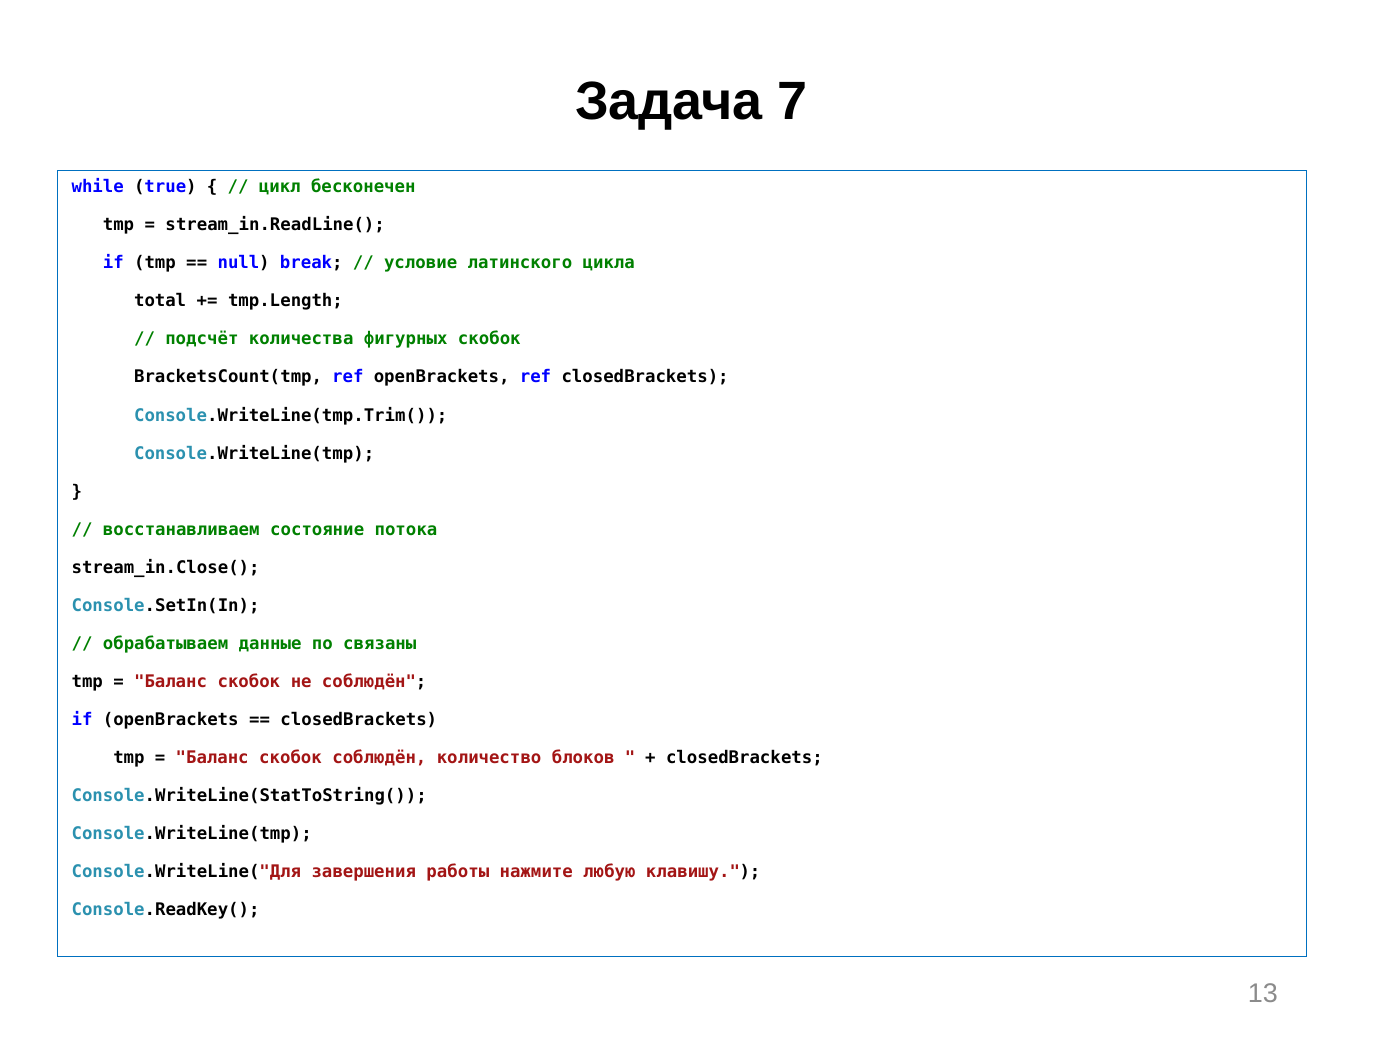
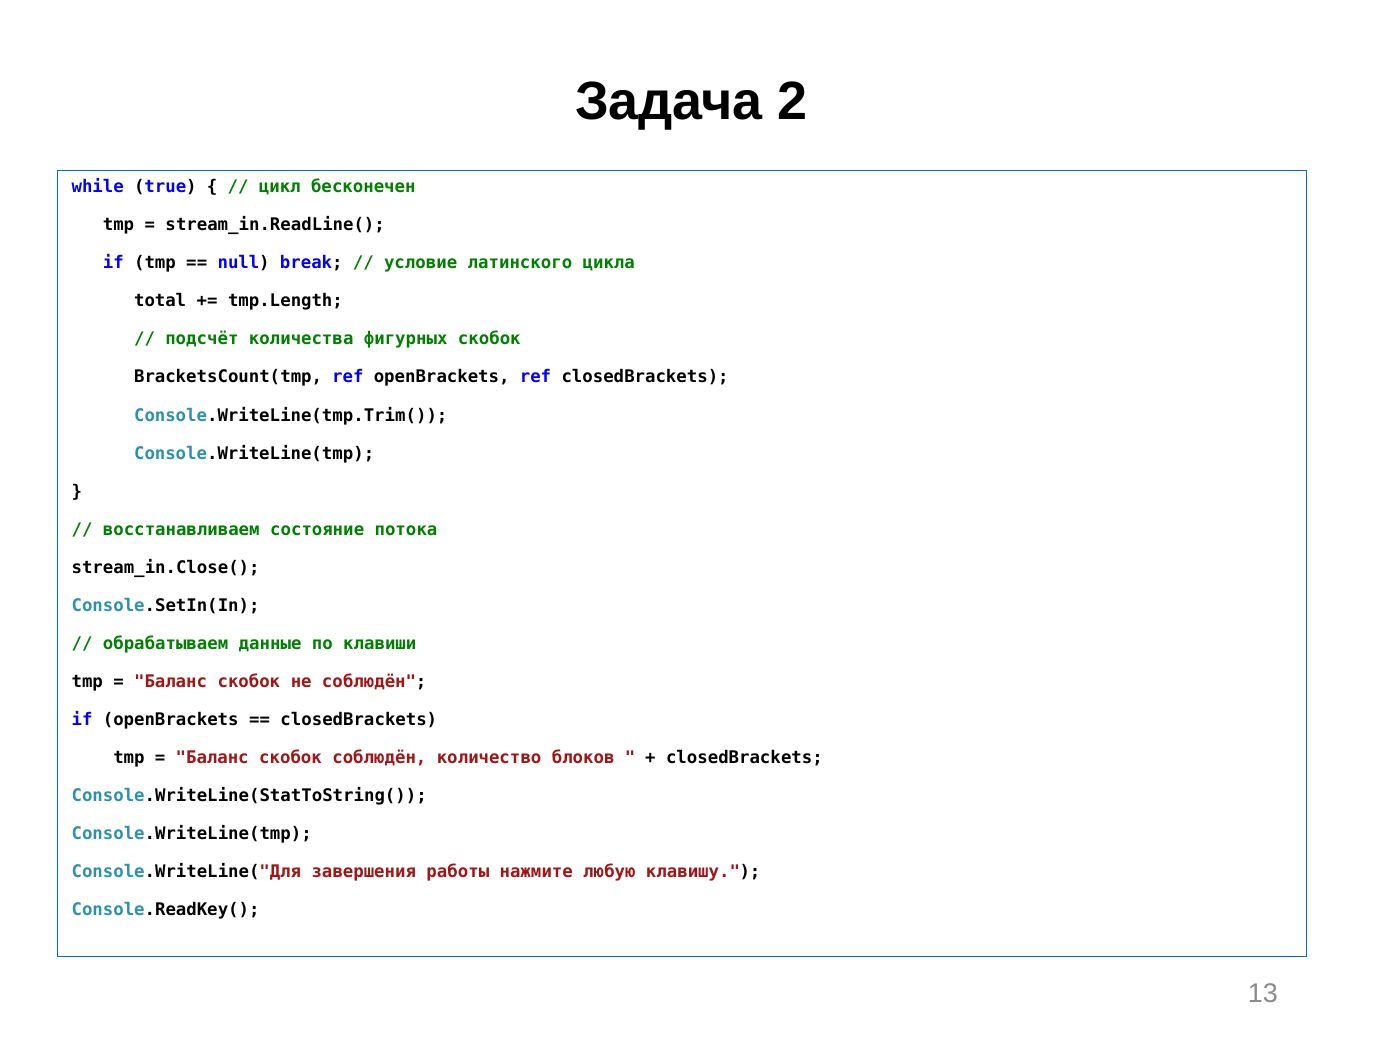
7: 7 -> 2
связаны: связаны -> клавиши
